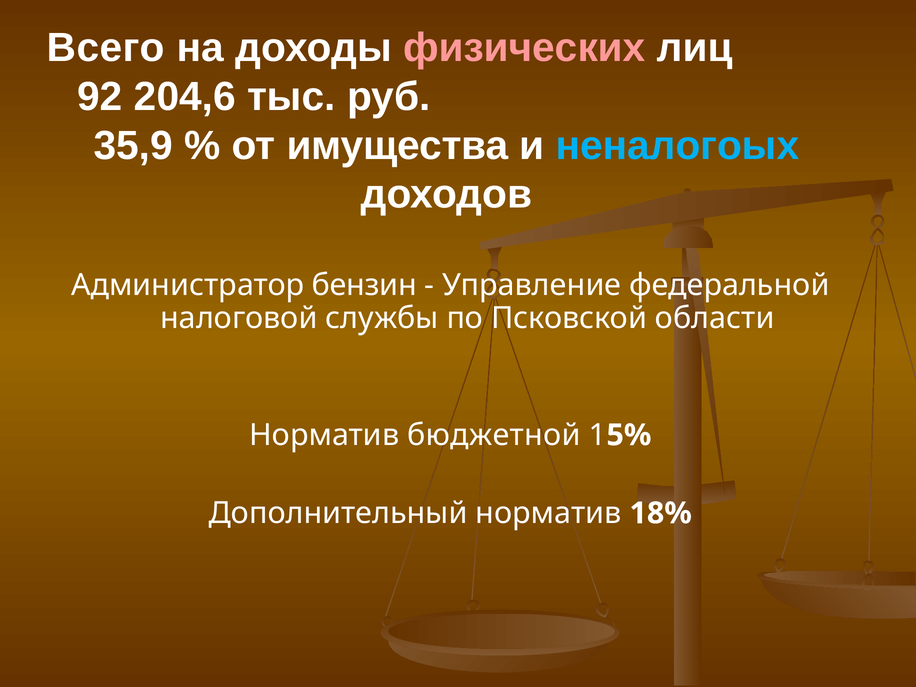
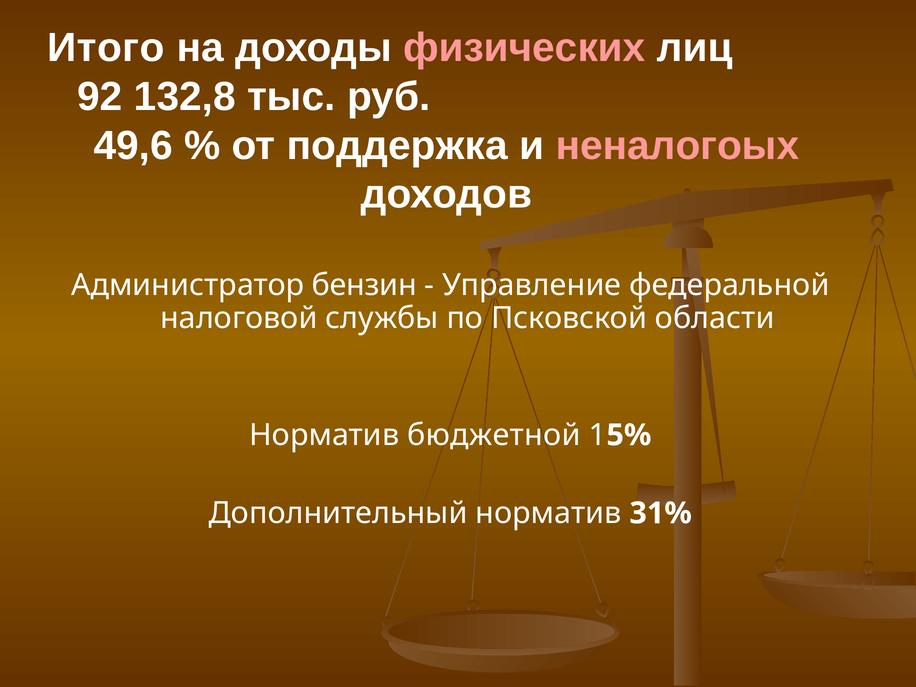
Всего: Всего -> Итого
204,6: 204,6 -> 132,8
35,9: 35,9 -> 49,6
имущества: имущества -> поддержка
неналогоых colour: light blue -> pink
18%: 18% -> 31%
